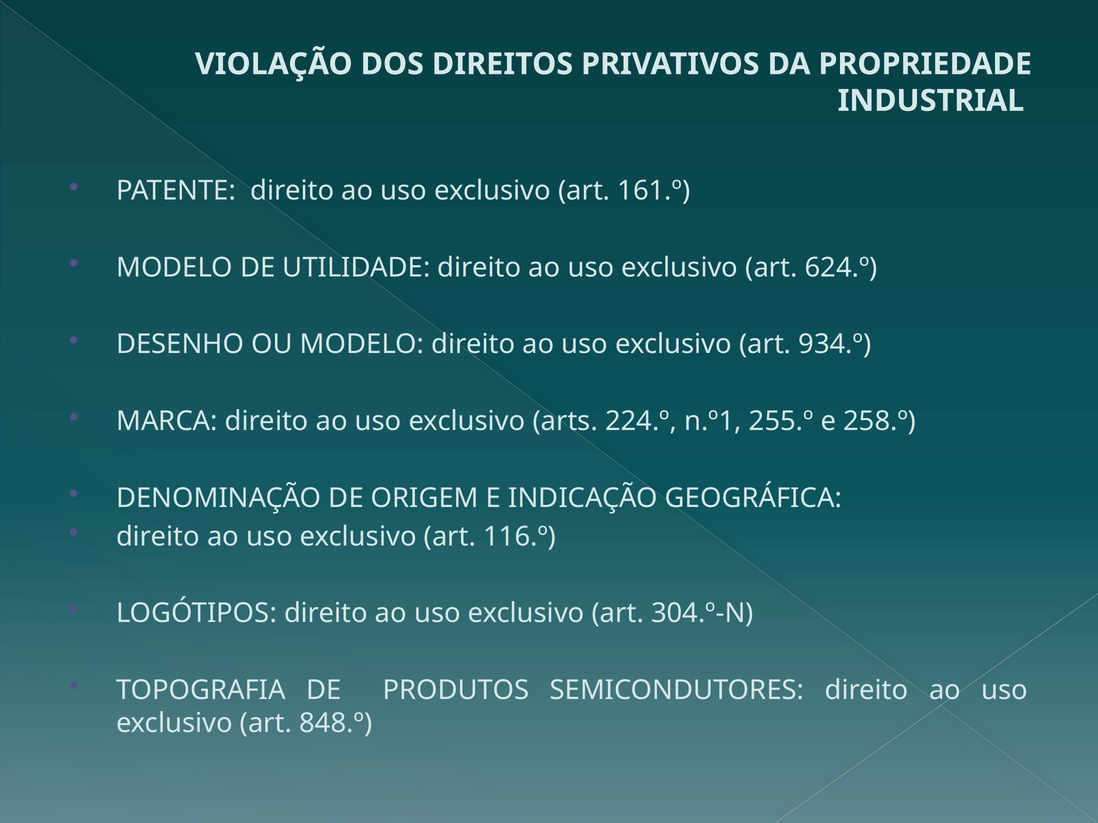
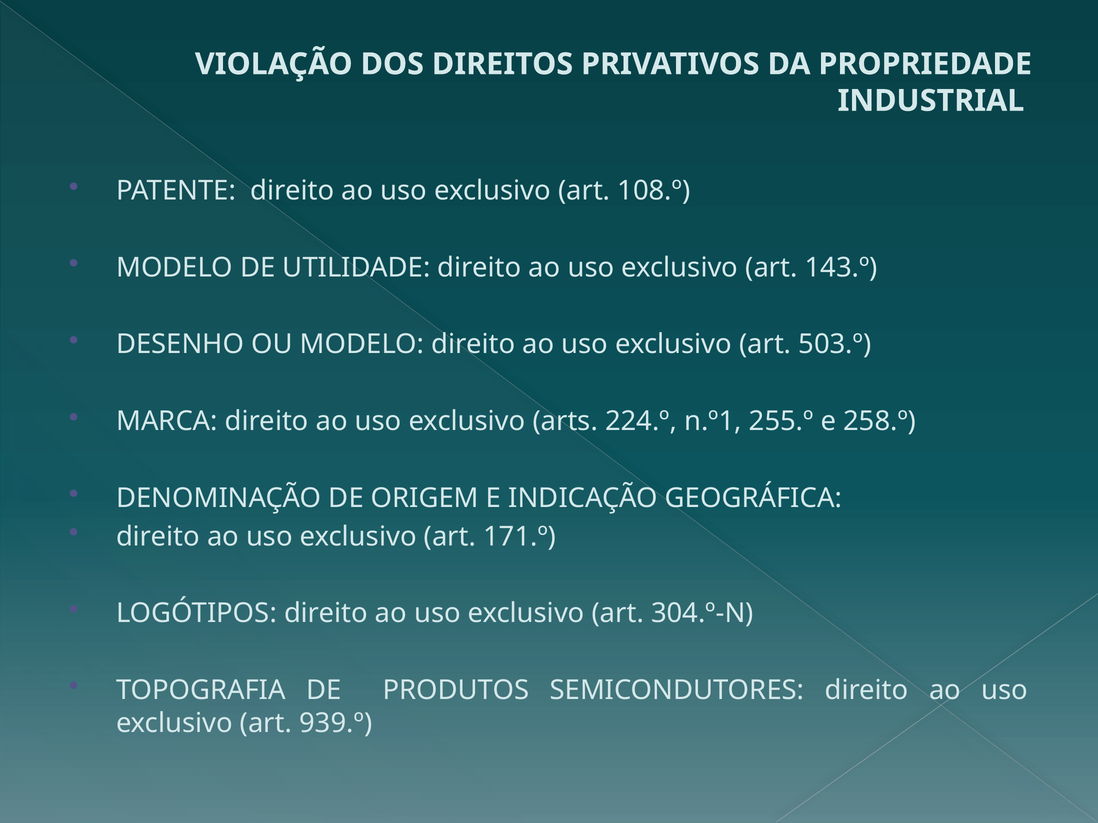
161.º: 161.º -> 108.º
624.º: 624.º -> 143.º
934.º: 934.º -> 503.º
116.º: 116.º -> 171.º
848.º: 848.º -> 939.º
